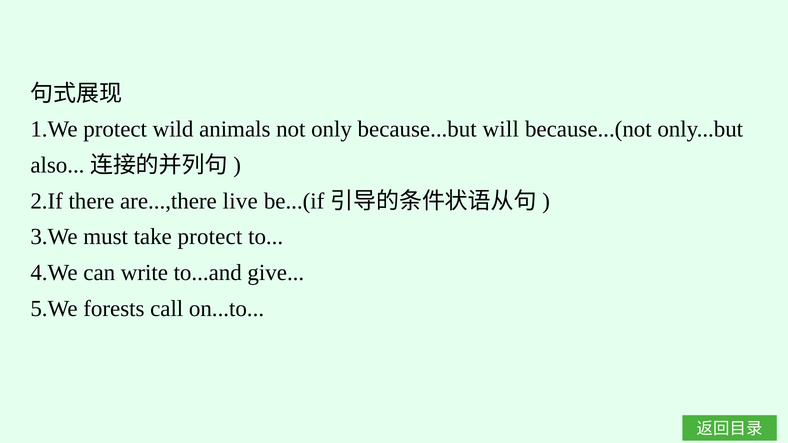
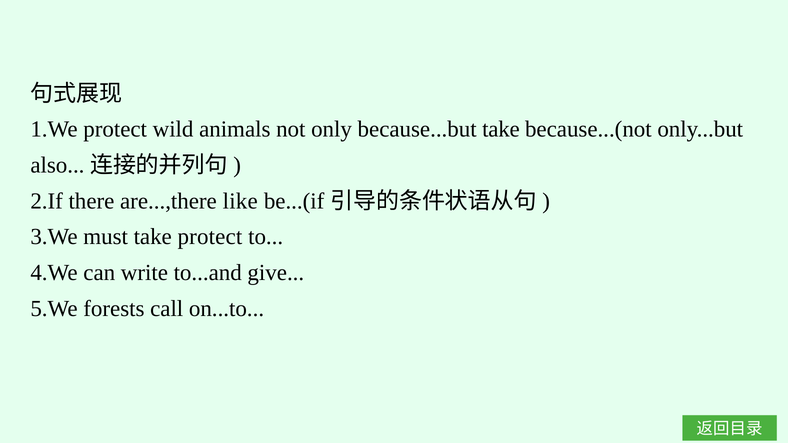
because...but will: will -> take
live: live -> like
